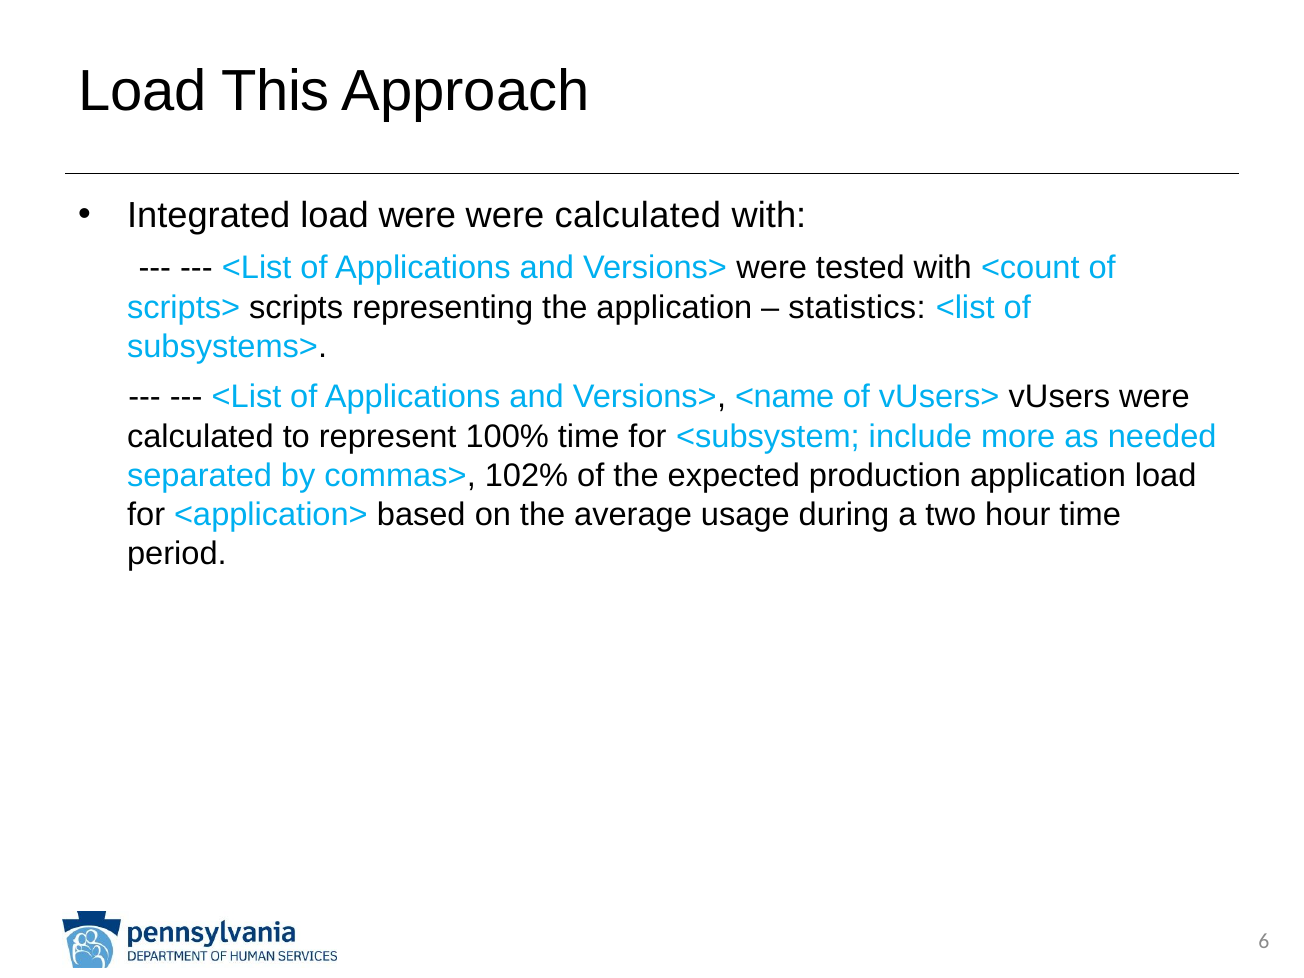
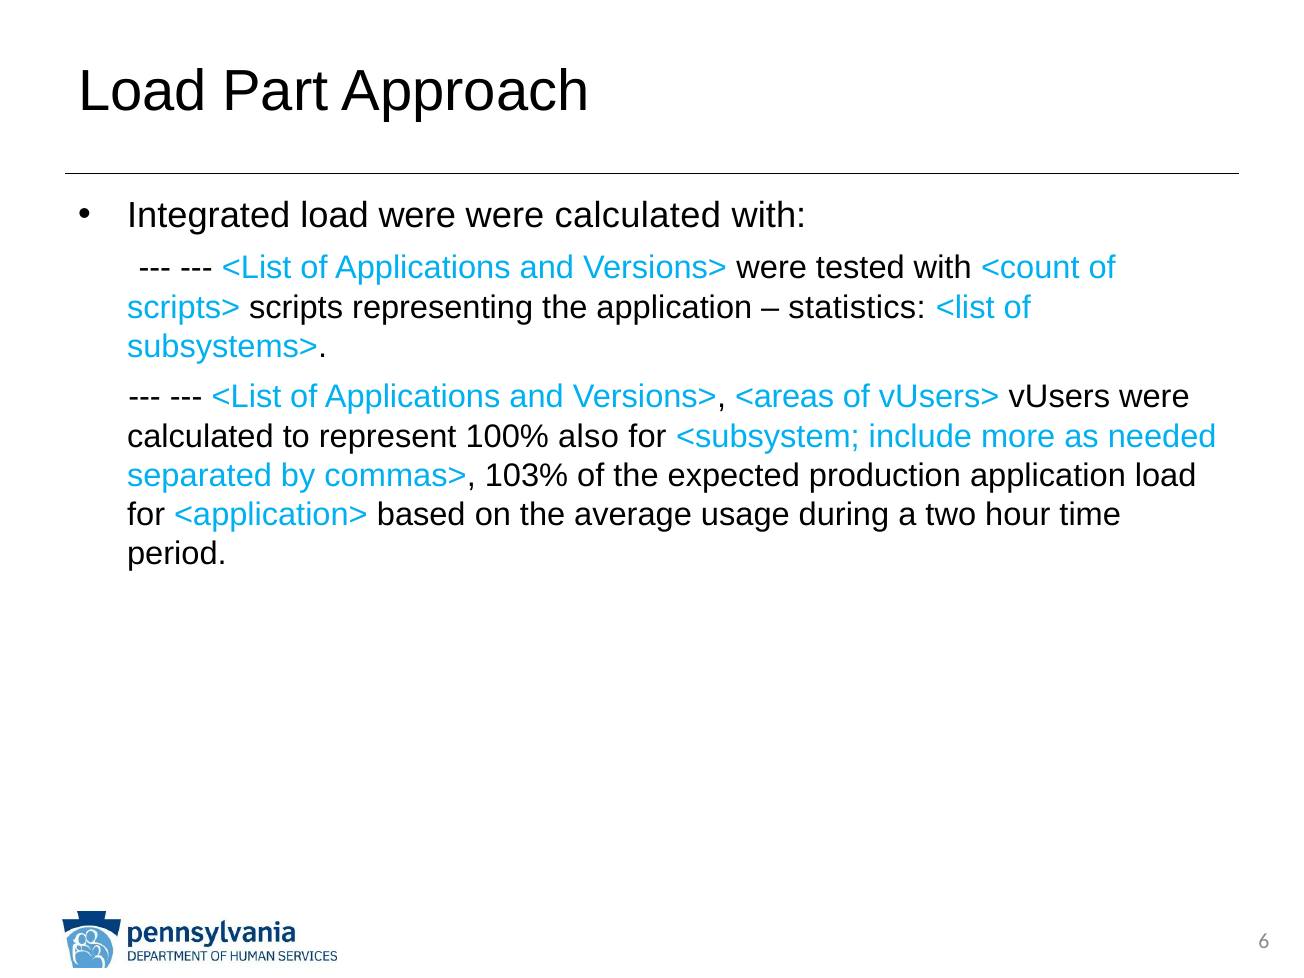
This: This -> Part
<name: <name -> <areas
100% time: time -> also
102%: 102% -> 103%
